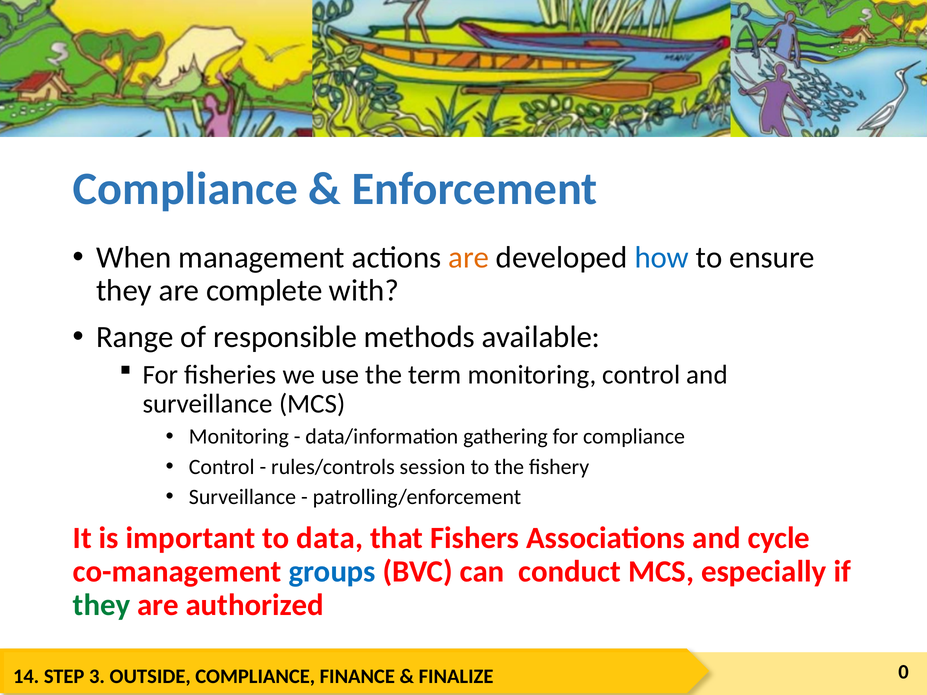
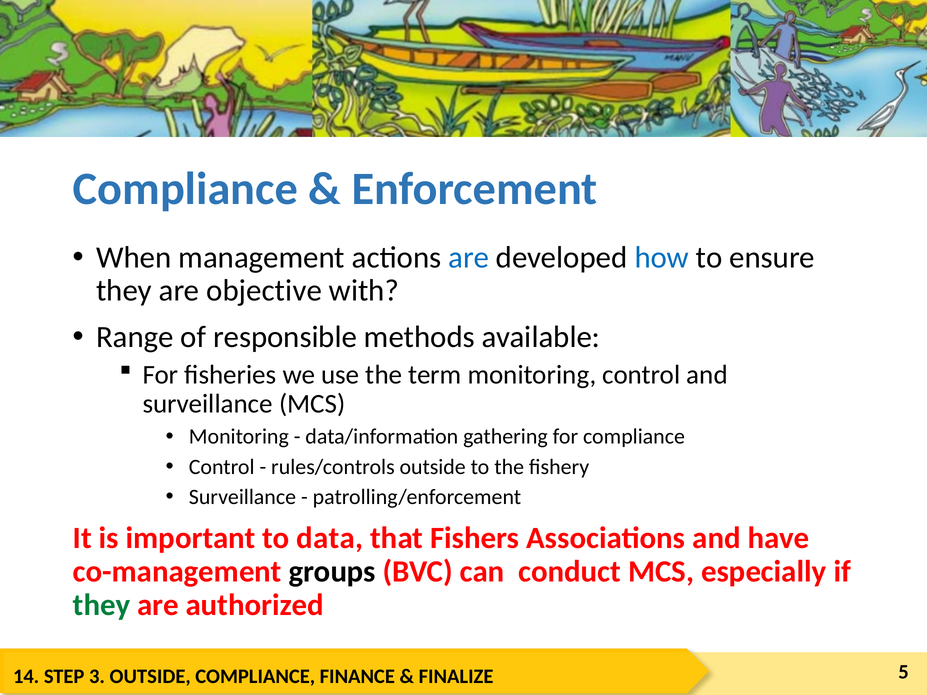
are at (469, 258) colour: orange -> blue
complete: complete -> objective
rules/controls session: session -> outside
cycle: cycle -> have
groups colour: blue -> black
0: 0 -> 5
